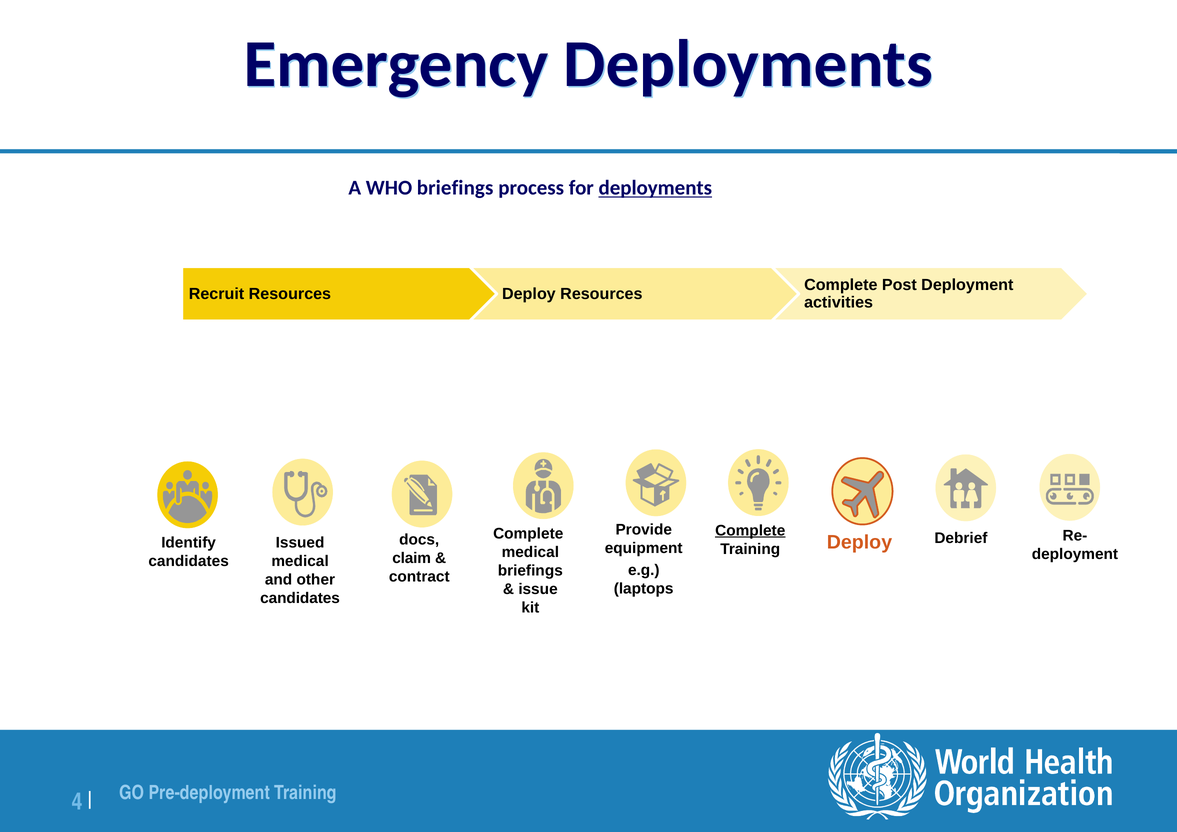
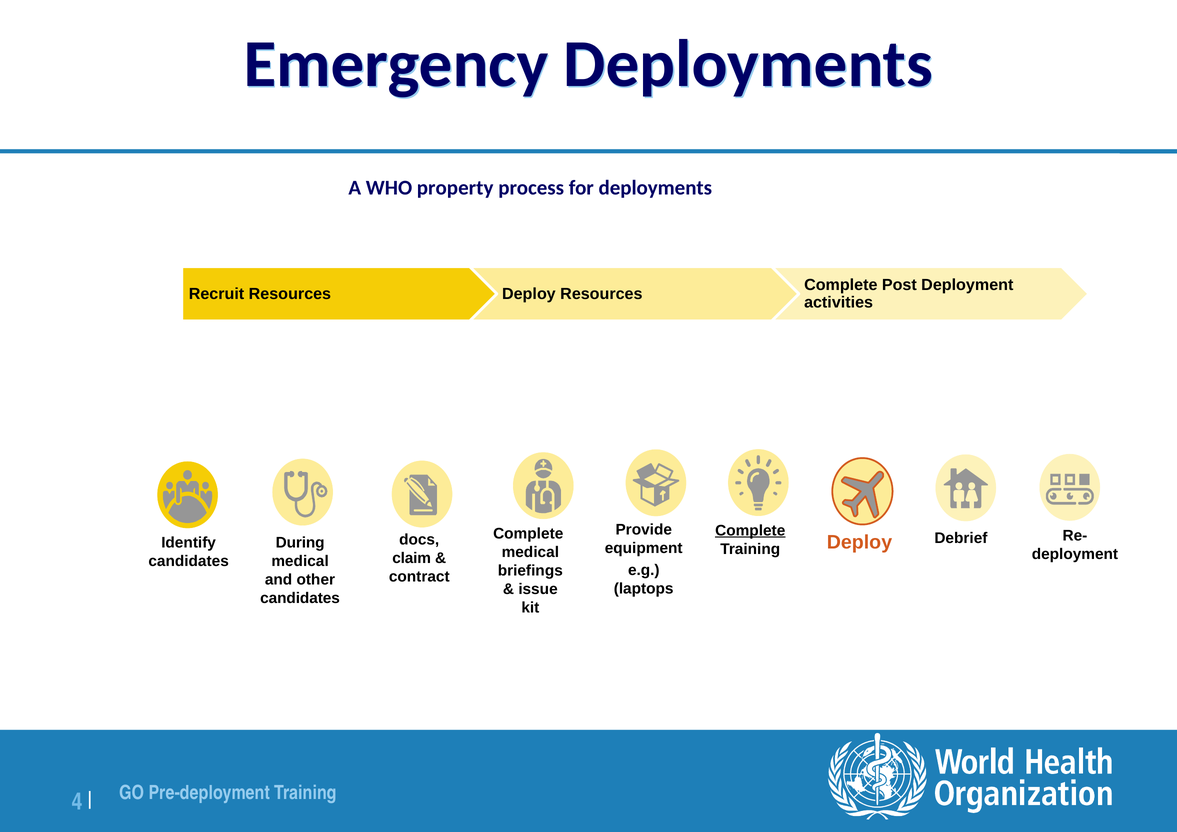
WHO briefings: briefings -> property
deployments at (655, 188) underline: present -> none
Issued: Issued -> During
